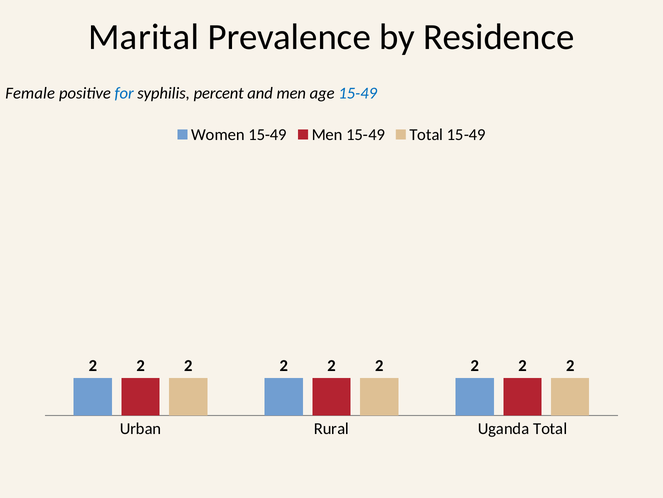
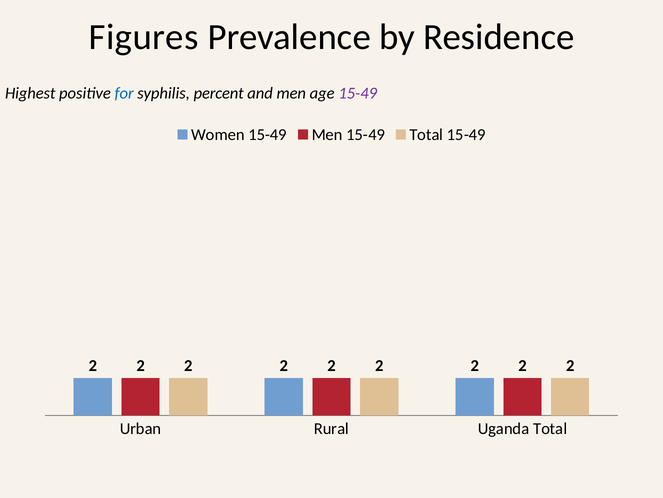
Marital: Marital -> Figures
Female: Female -> Highest
15-49 at (358, 93) colour: blue -> purple
